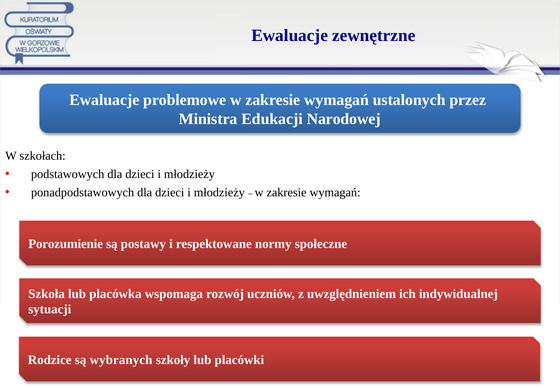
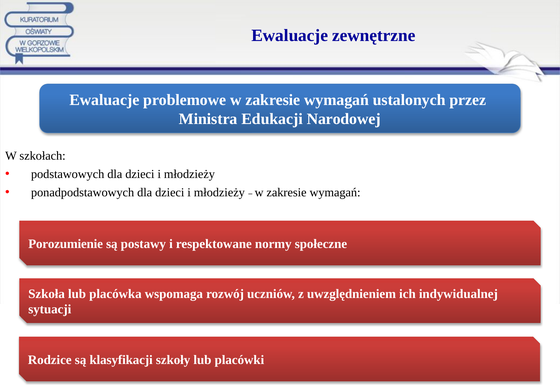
wybranych: wybranych -> klasyfikacji
